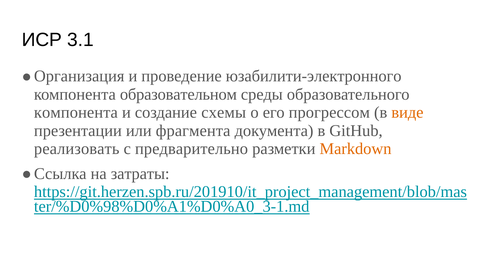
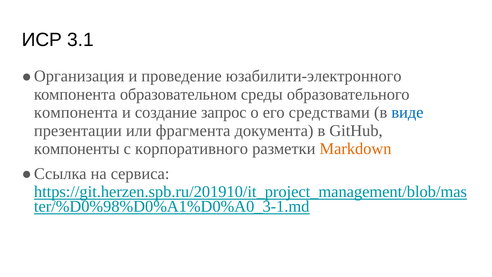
схемы: схемы -> запрос
прогрессом: прогрессом -> средствами
виде colour: orange -> blue
реализовать: реализовать -> компоненты
предварительно: предварительно -> корпоративного
затраты: затраты -> сервиса
